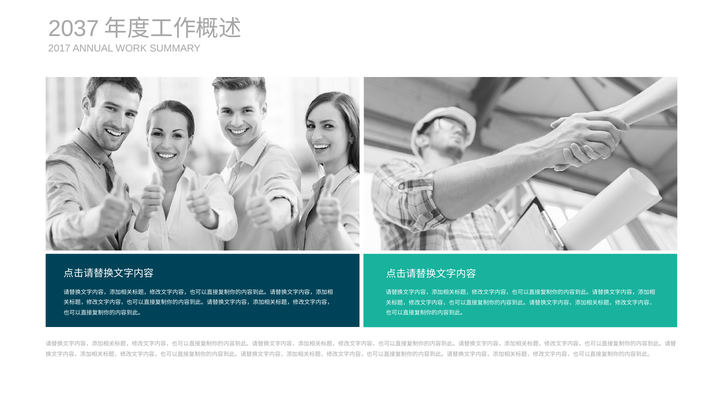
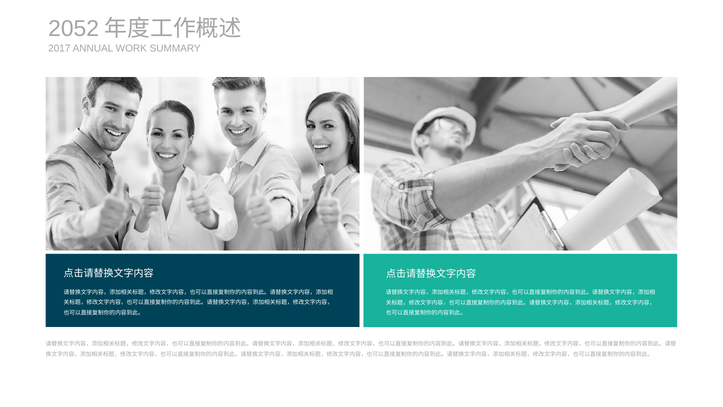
2037: 2037 -> 2052
